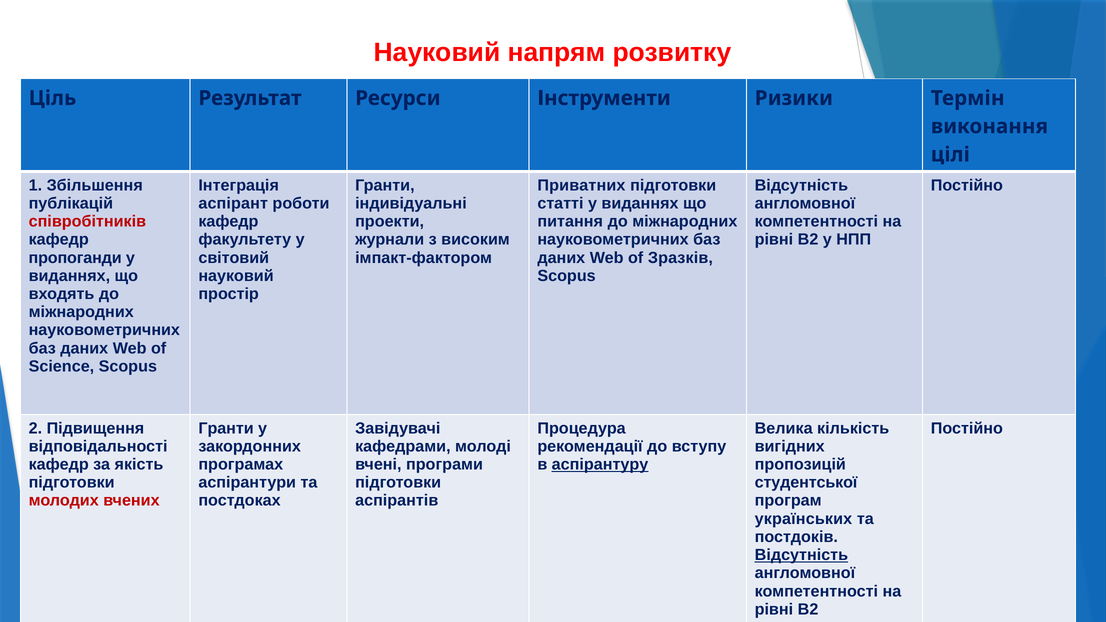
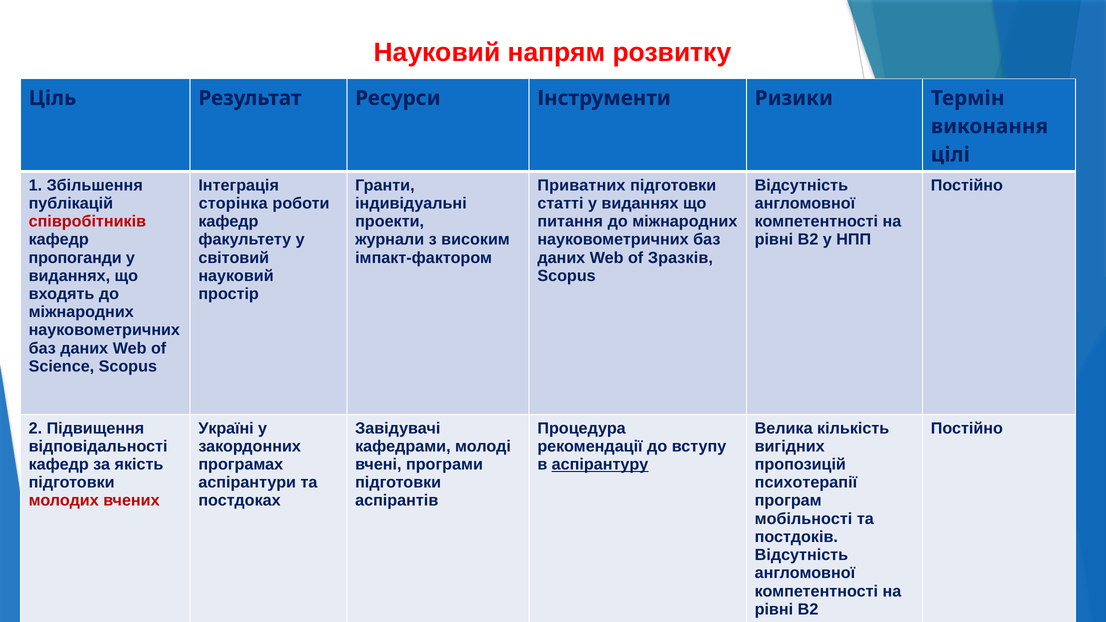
аспірант: аспірант -> сторінка
Гранти at (226, 428): Гранти -> Україні
студентської: студентської -> психотерапії
українських: українських -> мобільності
Відсутність at (801, 555) underline: present -> none
